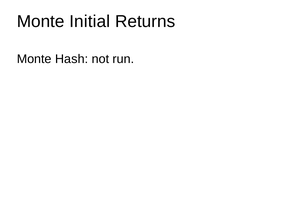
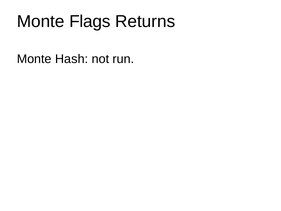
Initial: Initial -> Flags
